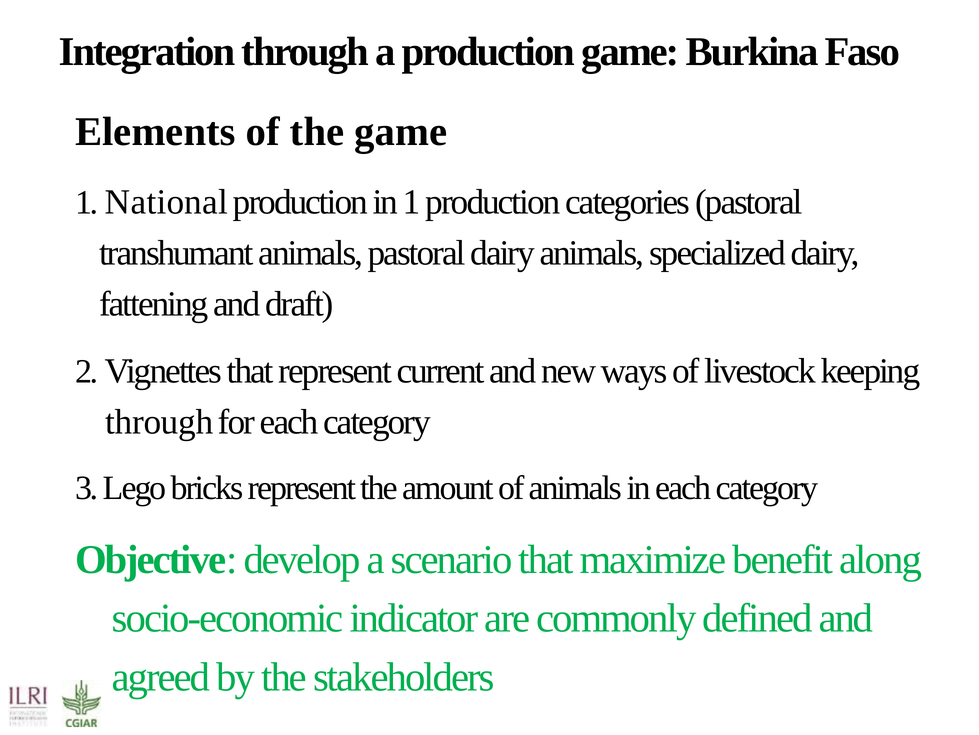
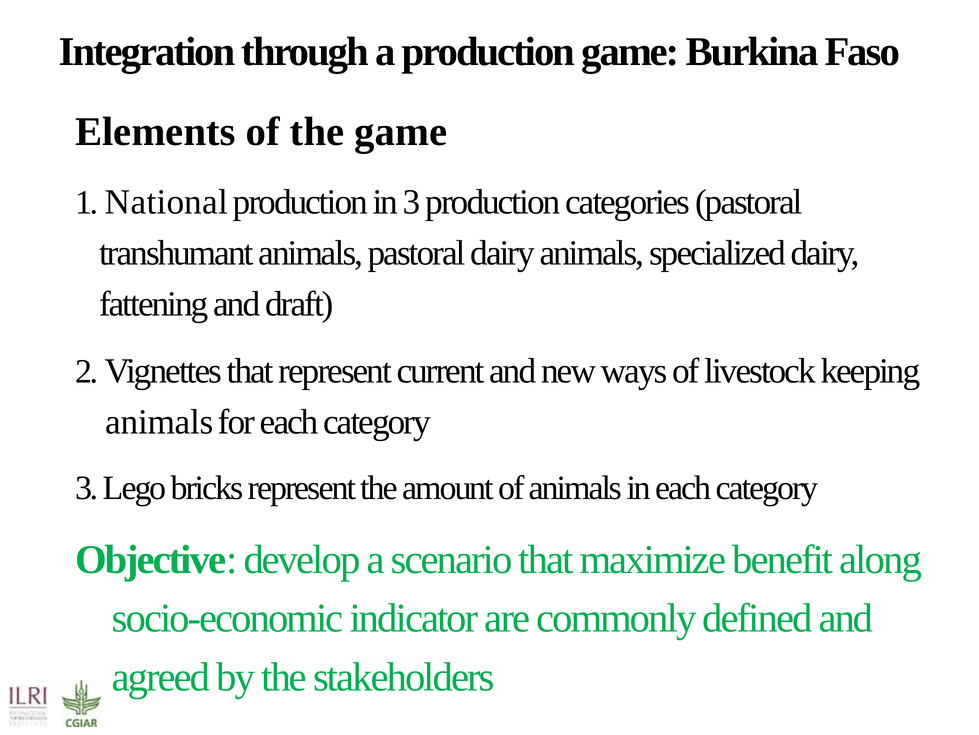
in 1: 1 -> 3
through at (159, 422): through -> animals
